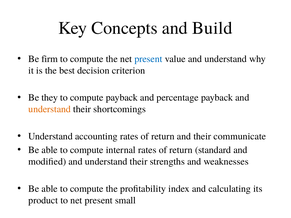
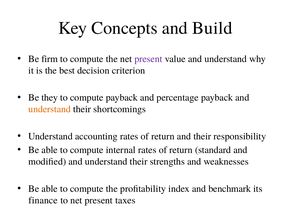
present at (148, 59) colour: blue -> purple
communicate: communicate -> responsibility
calculating: calculating -> benchmark
product: product -> finance
small: small -> taxes
